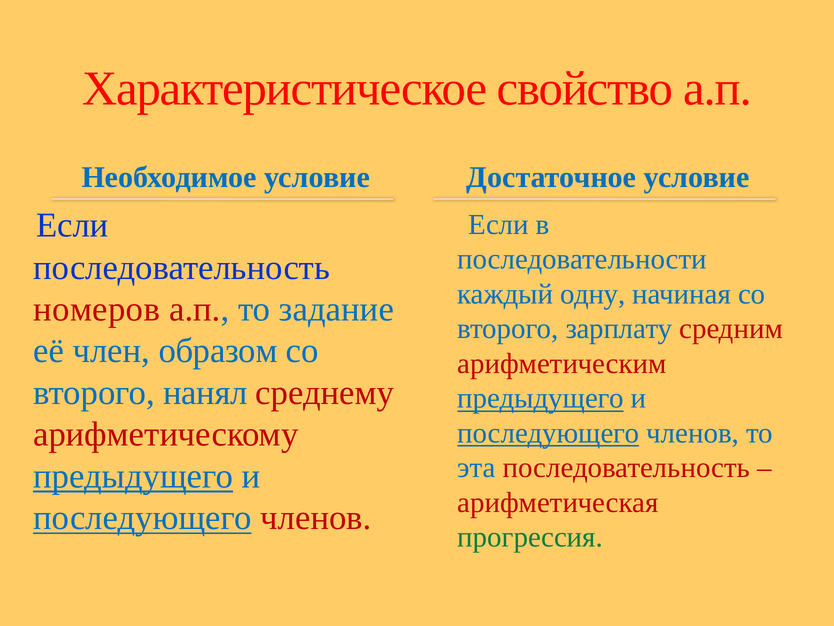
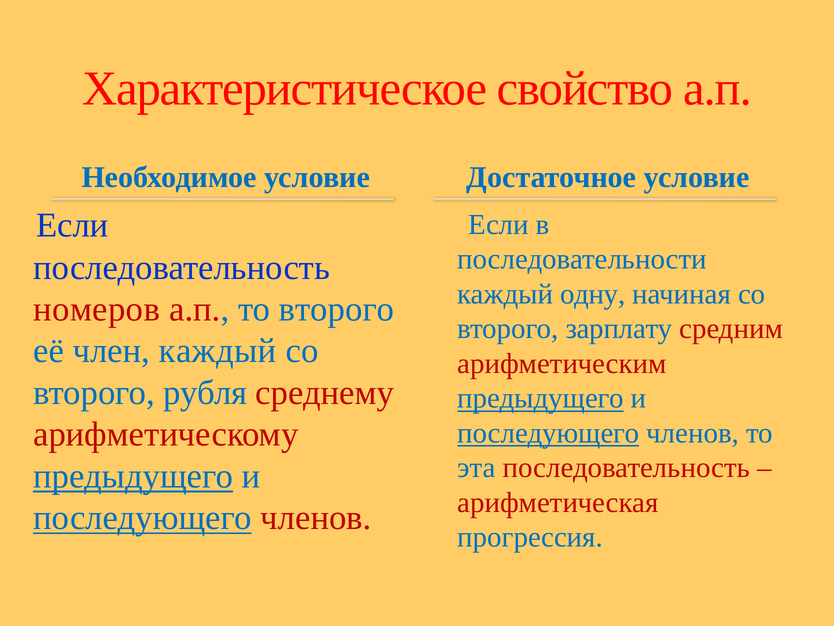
то задание: задание -> второго
член образом: образом -> каждый
нанял: нанял -> рубля
прогрессия colour: green -> blue
